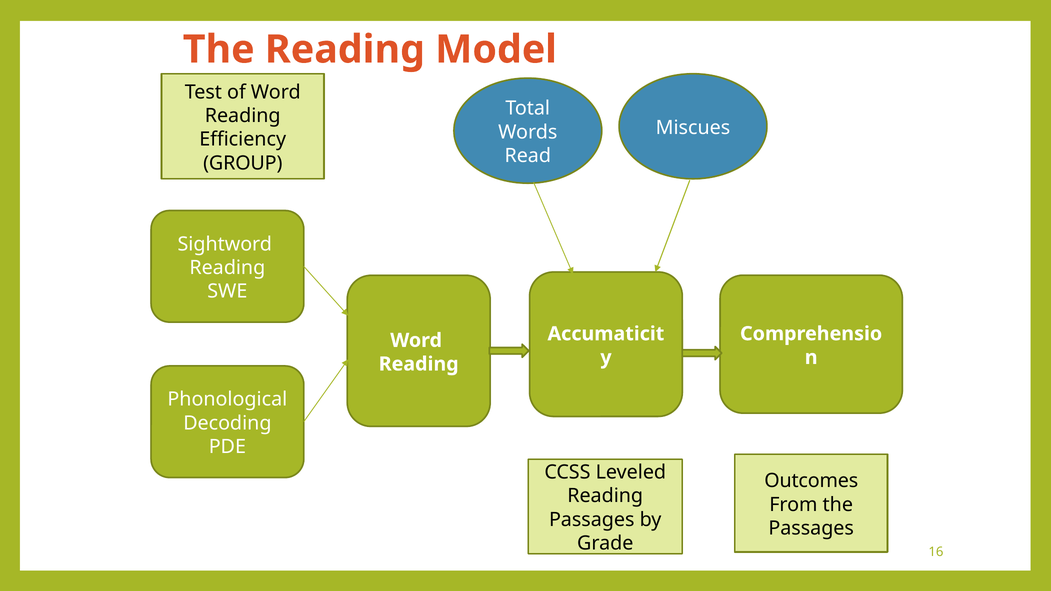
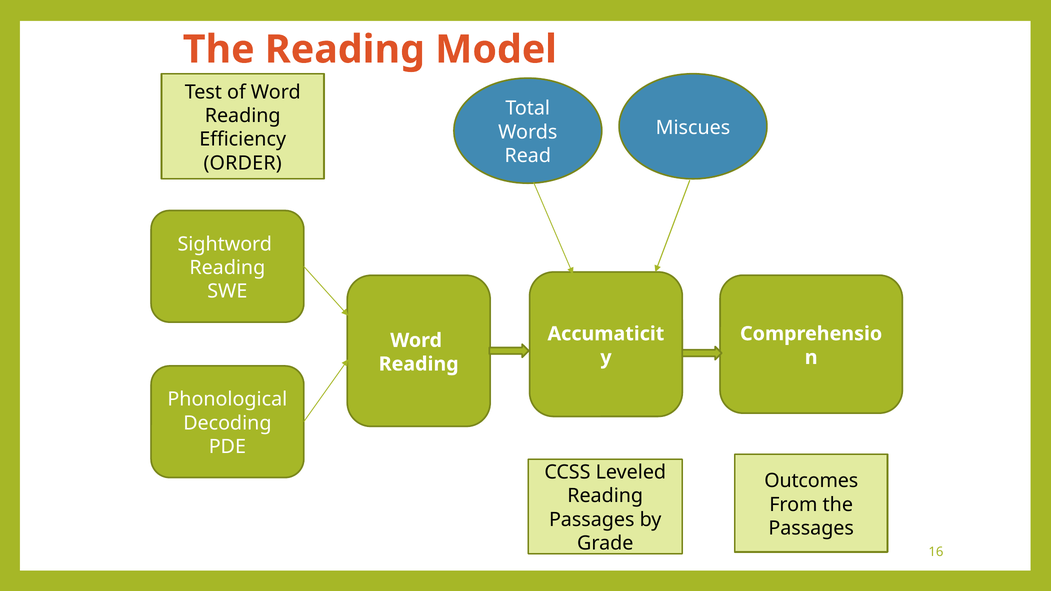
GROUP: GROUP -> ORDER
